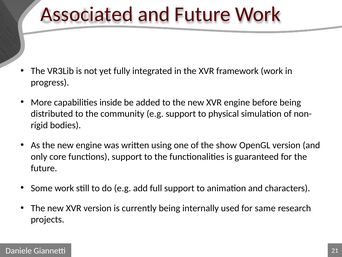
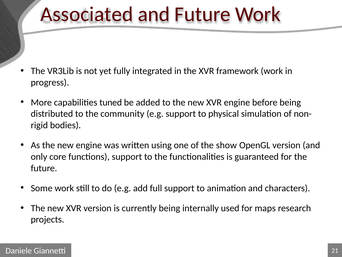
inside: inside -> tuned
same: same -> maps
